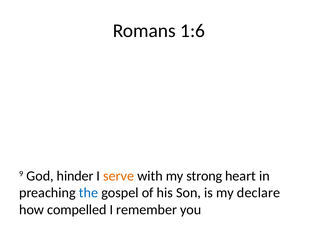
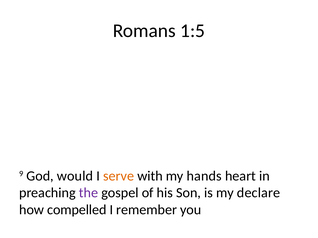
1:6: 1:6 -> 1:5
hinder: hinder -> would
strong: strong -> hands
the colour: blue -> purple
